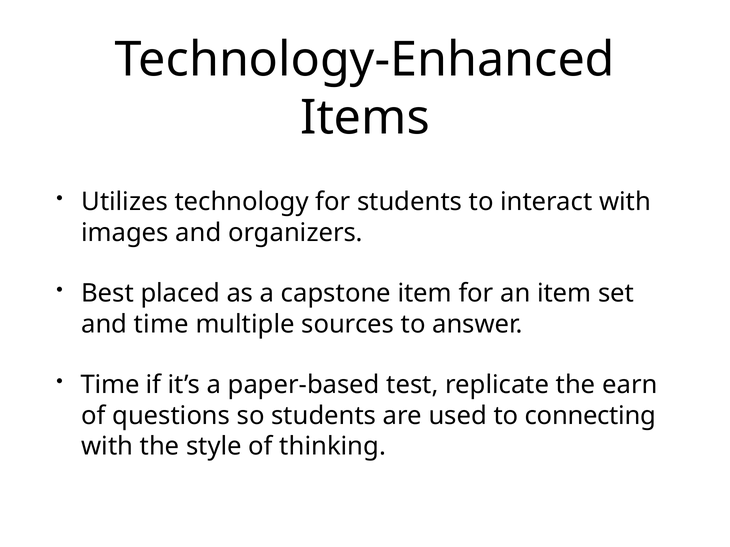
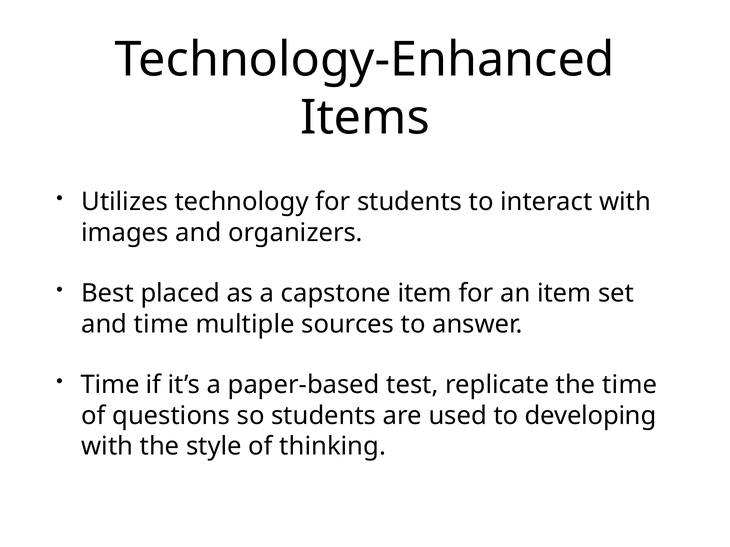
the earn: earn -> time
connecting: connecting -> developing
